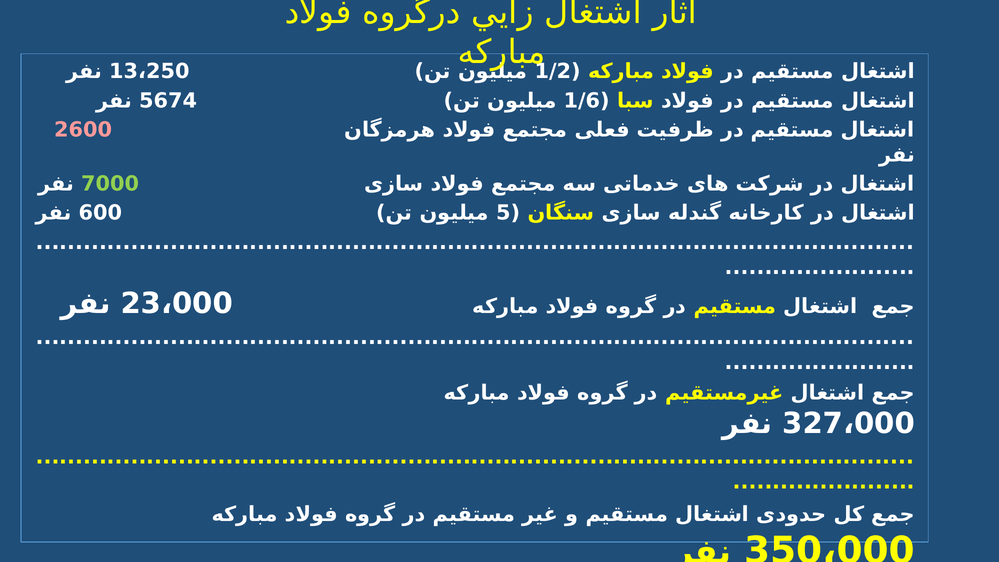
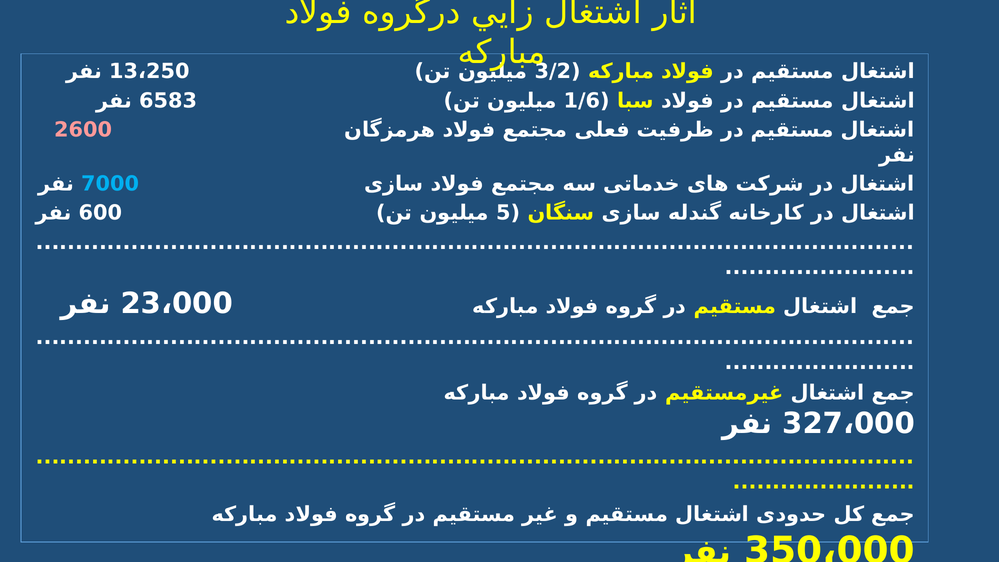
1/2: 1/2 -> 3/2
5674: 5674 -> 6583
7000 colour: light green -> light blue
